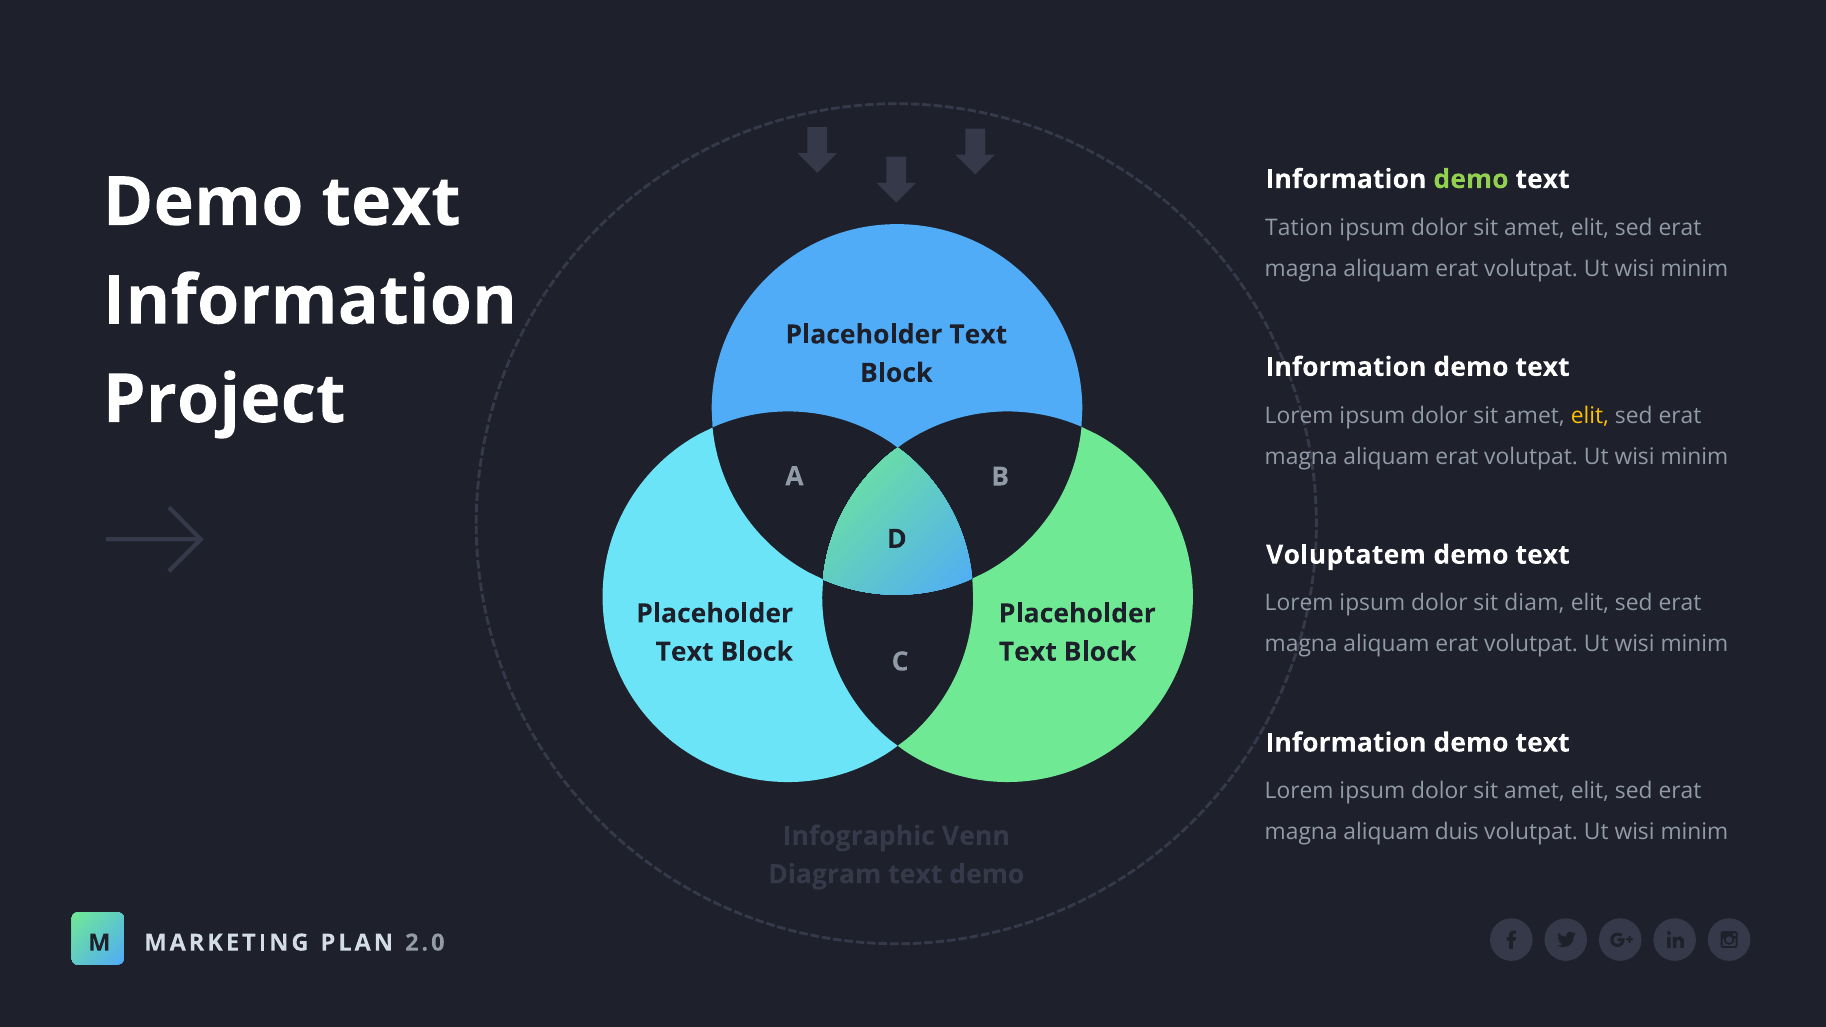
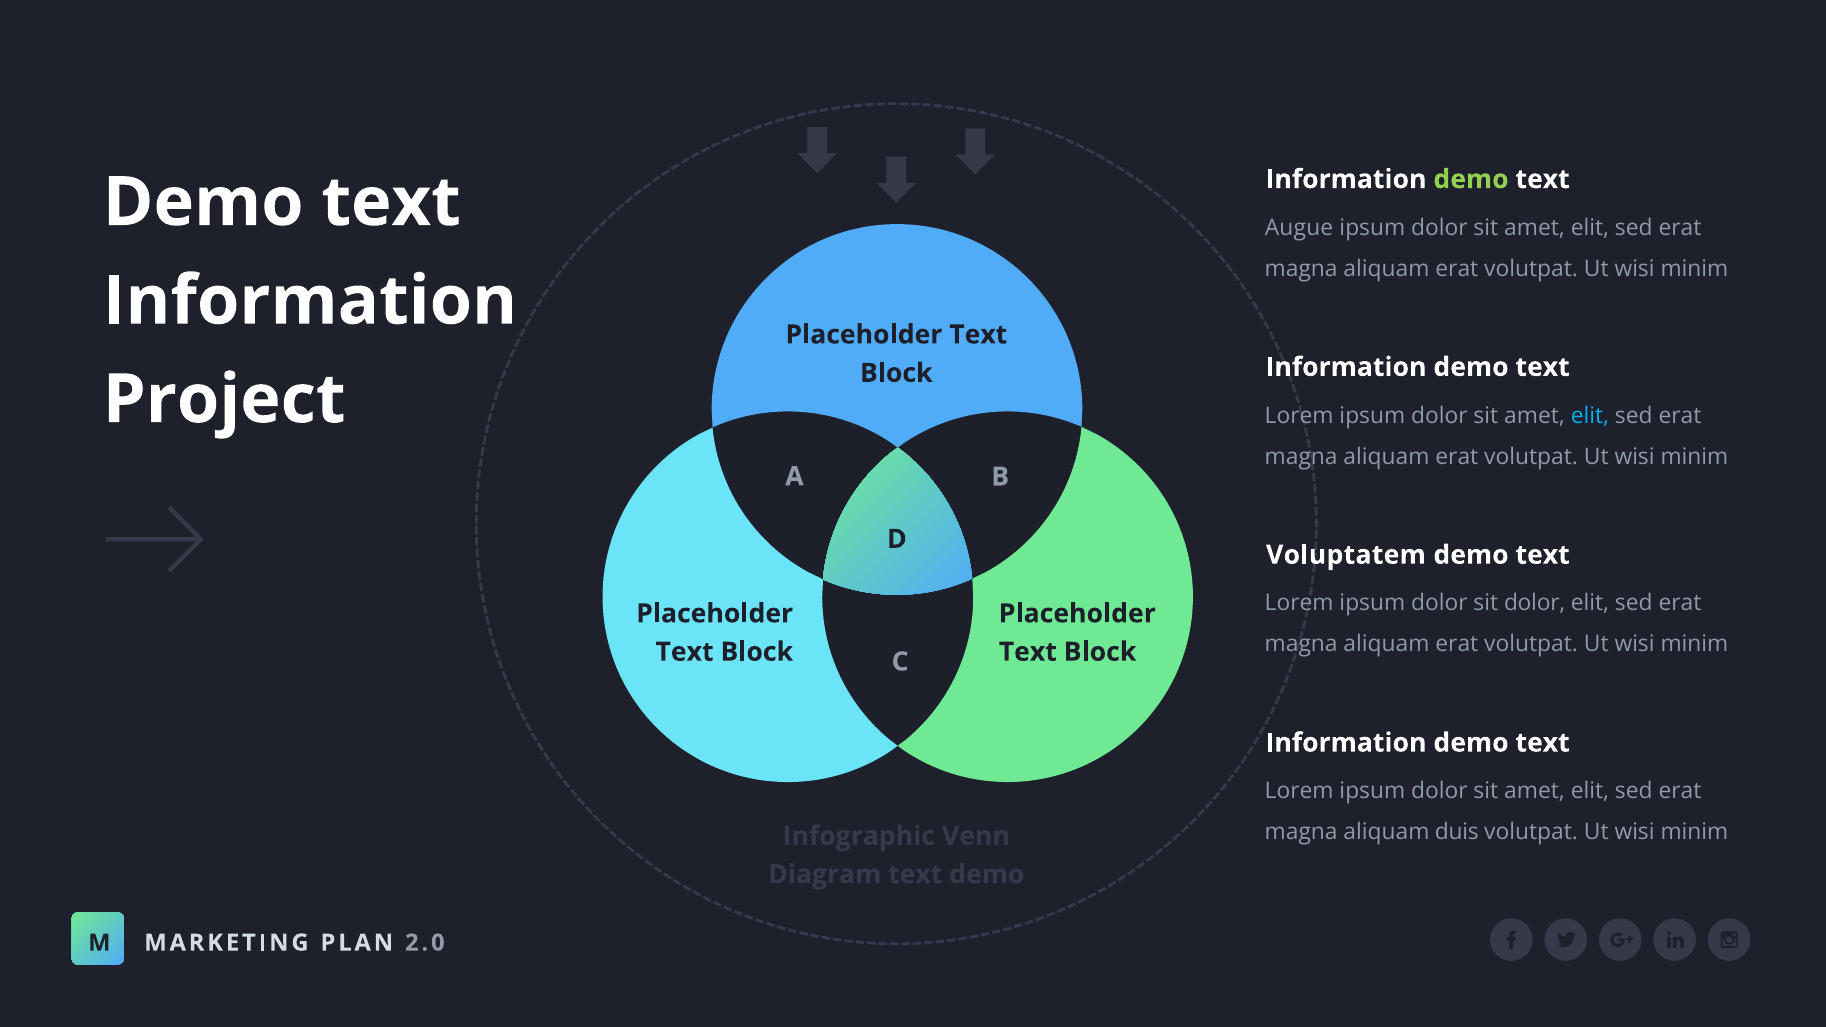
Tation: Tation -> Augue
elit at (1590, 416) colour: yellow -> light blue
sit diam: diam -> dolor
